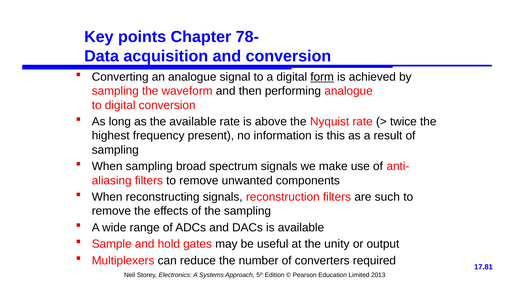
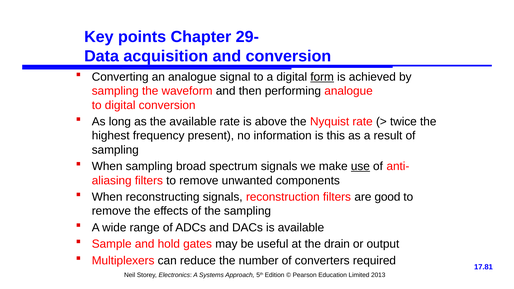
78-: 78- -> 29-
use underline: none -> present
such: such -> good
unity: unity -> drain
